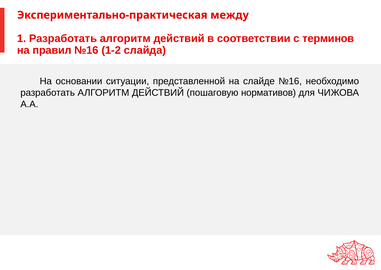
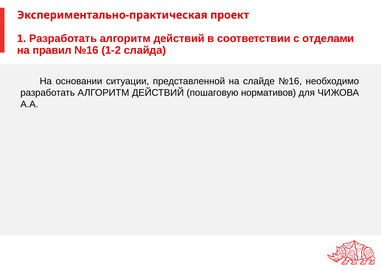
между: между -> проект
терминов: терминов -> отделами
